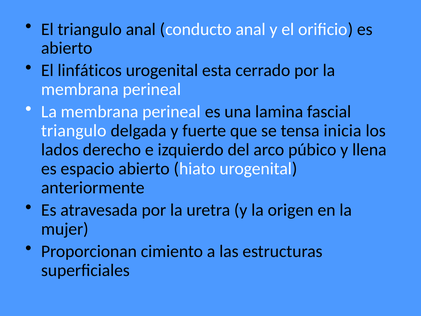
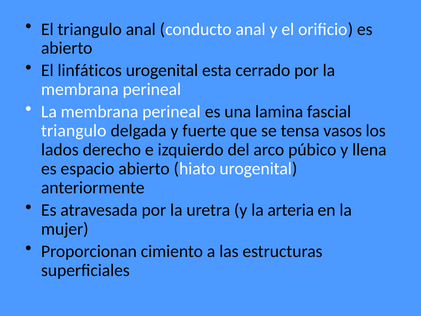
inicia: inicia -> vasos
origen: origen -> arteria
